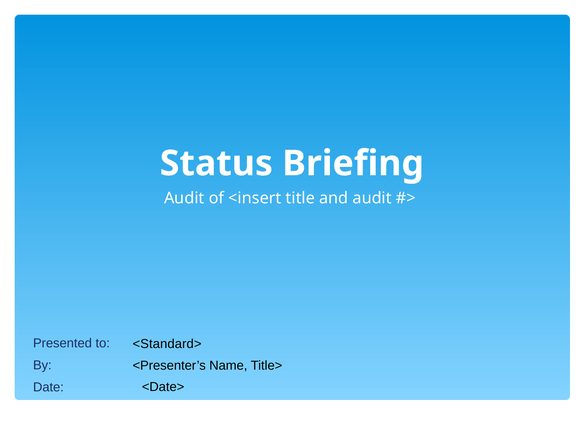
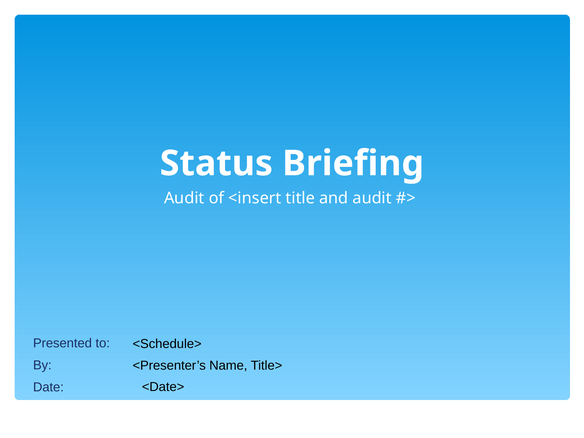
<Standard>: <Standard> -> <Schedule>
